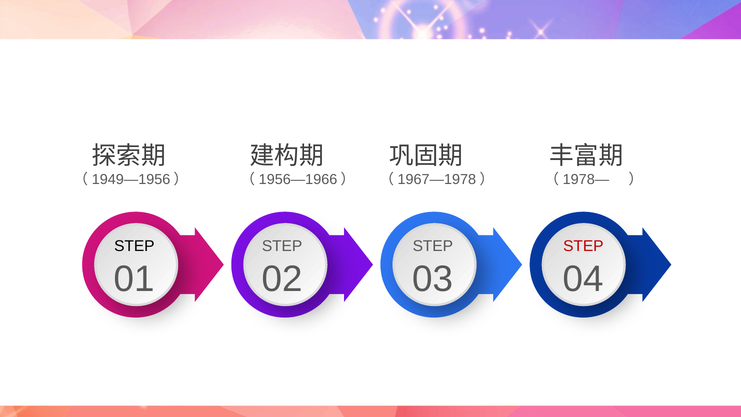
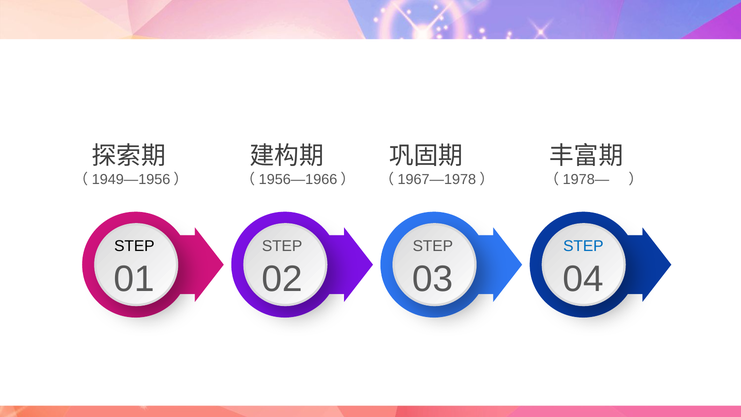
STEP at (583, 246) colour: red -> blue
